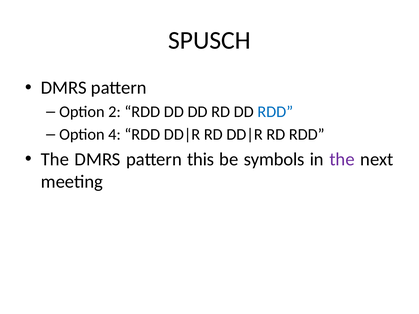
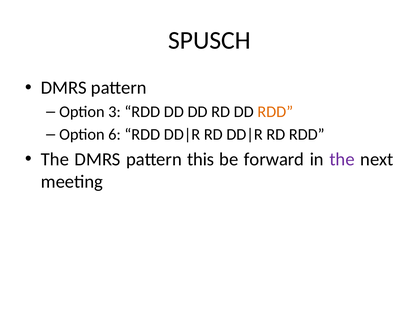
2: 2 -> 3
RDD at (275, 112) colour: blue -> orange
4: 4 -> 6
symbols: symbols -> forward
